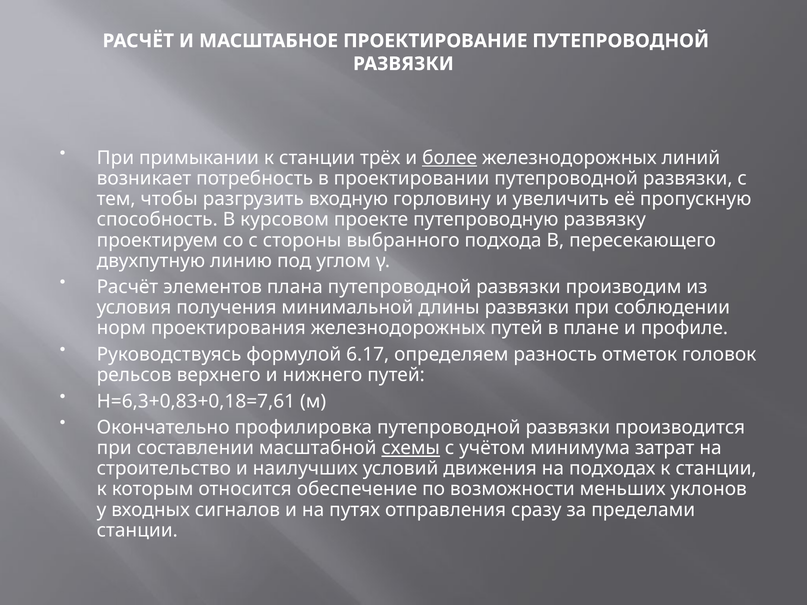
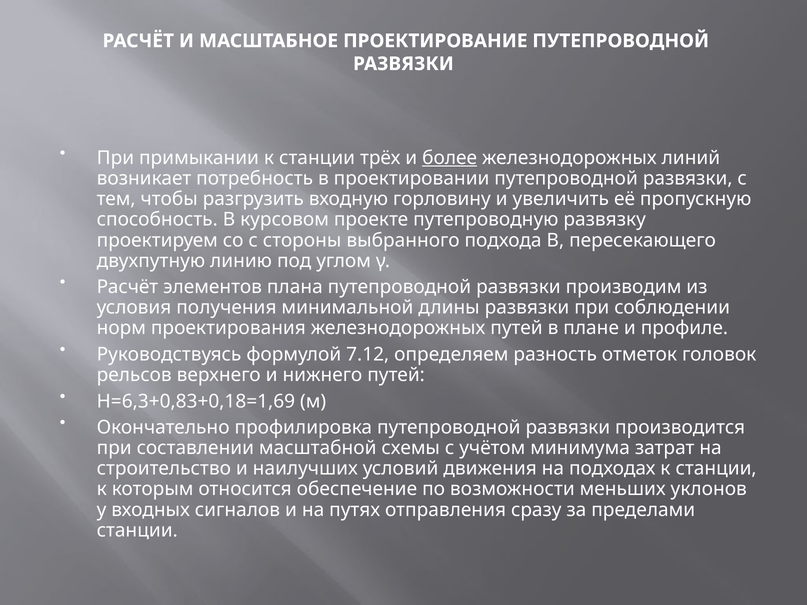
6.17: 6.17 -> 7.12
H=6,3+0,83+0,18=7,61: H=6,3+0,83+0,18=7,61 -> H=6,3+0,83+0,18=1,69
схемы underline: present -> none
